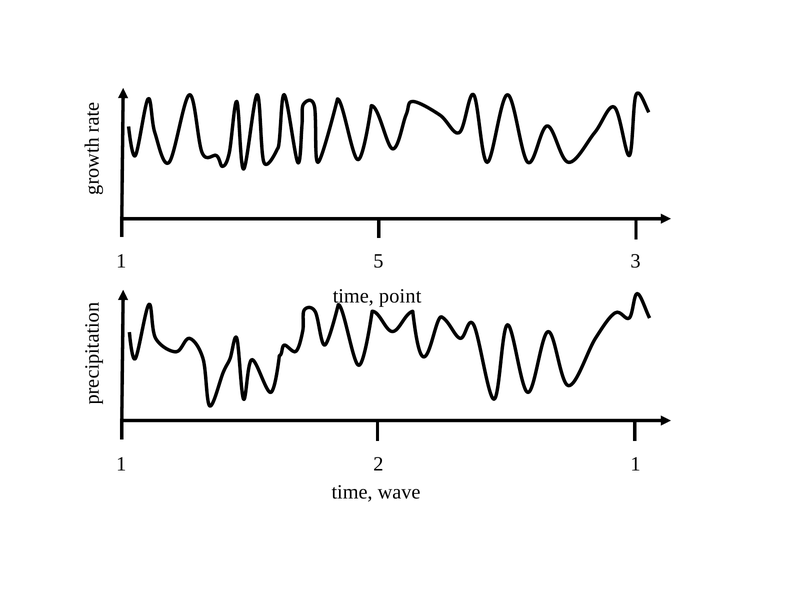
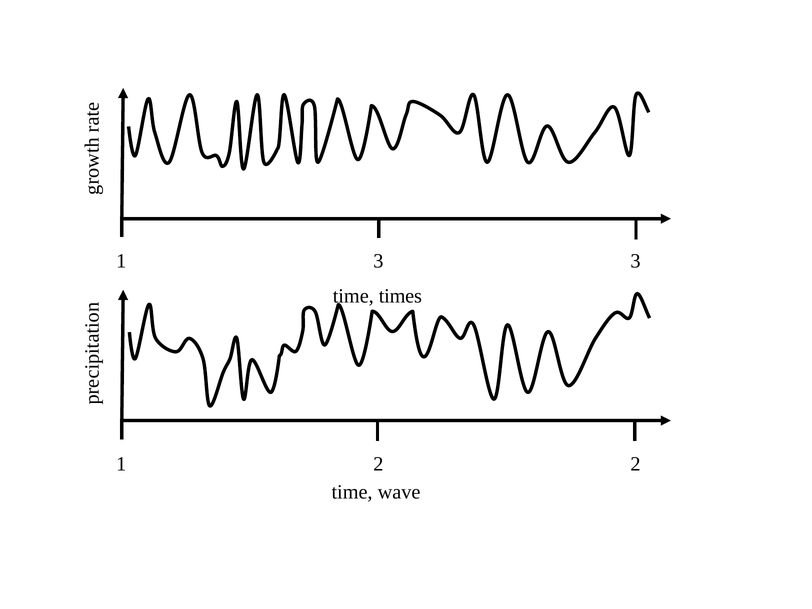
1 5: 5 -> 3
point: point -> times
2 1: 1 -> 2
